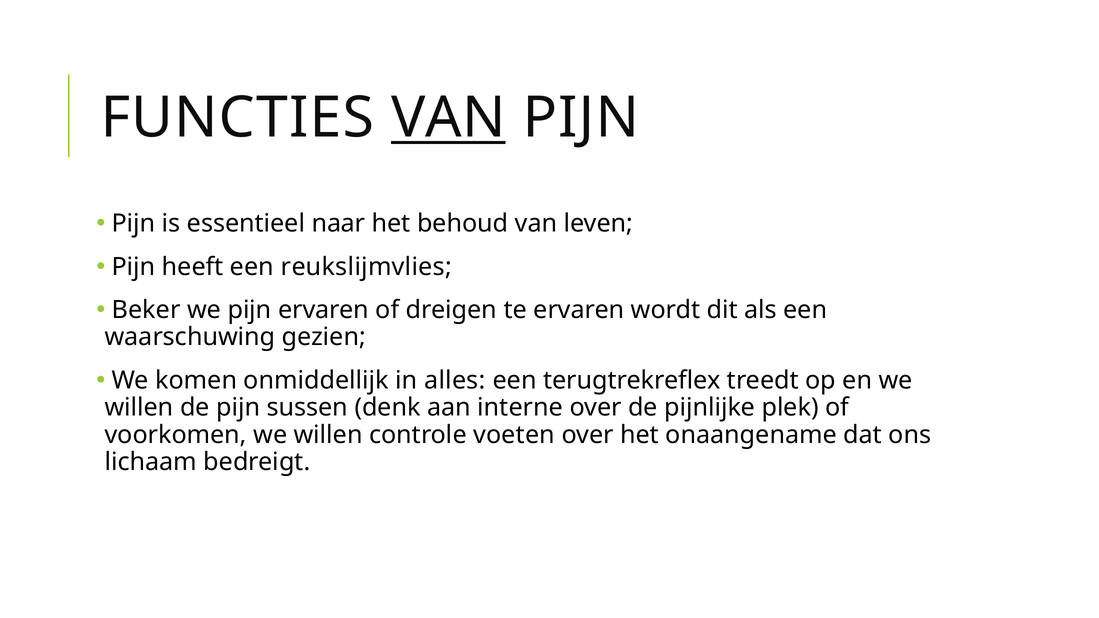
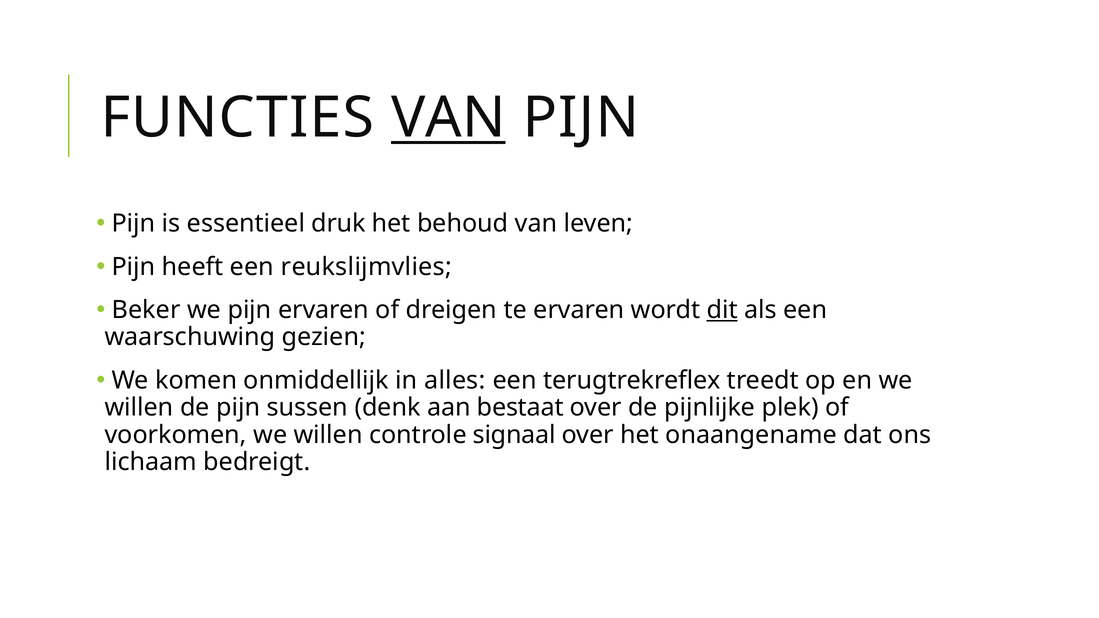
naar: naar -> druk
dit underline: none -> present
interne: interne -> bestaat
voeten: voeten -> signaal
